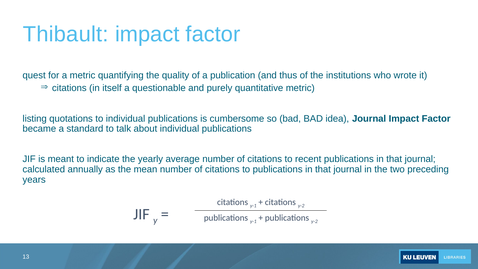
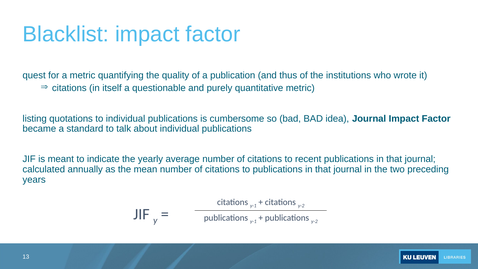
Thibault: Thibault -> Blacklist
